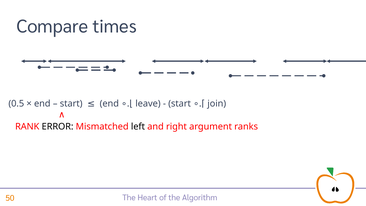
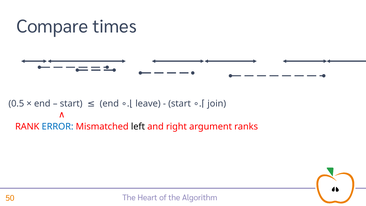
ERROR colour: black -> blue
